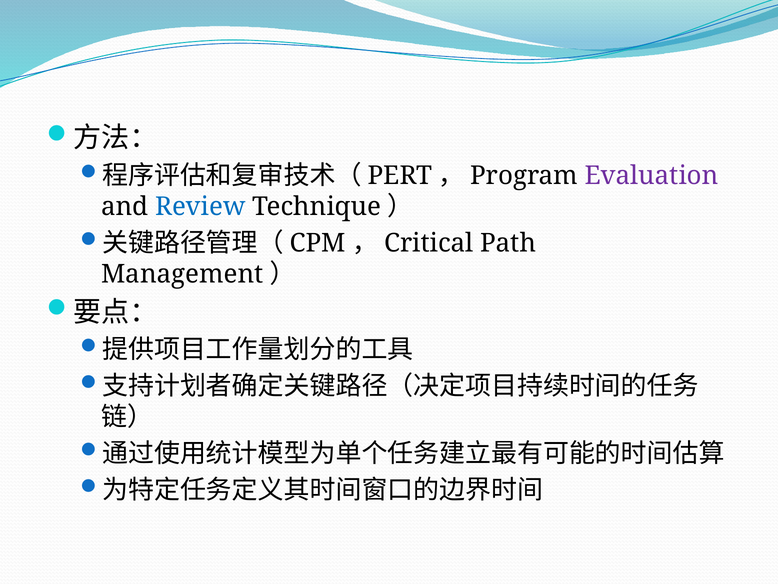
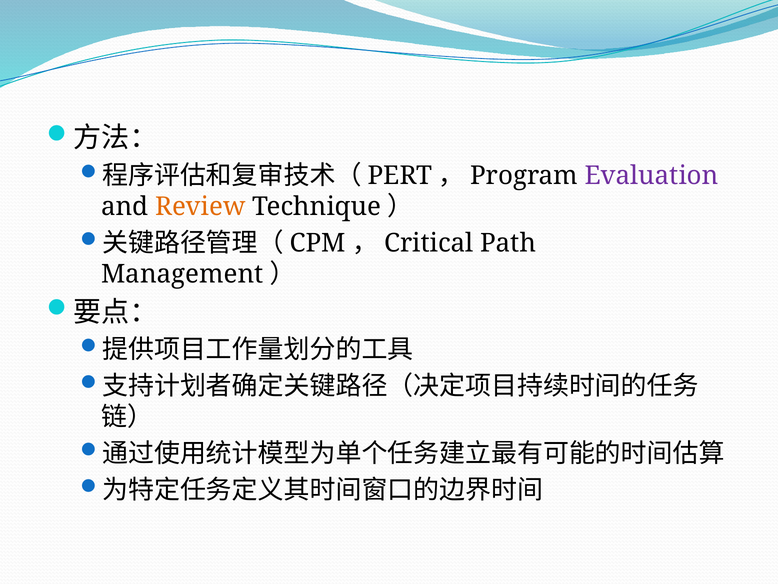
Review colour: blue -> orange
